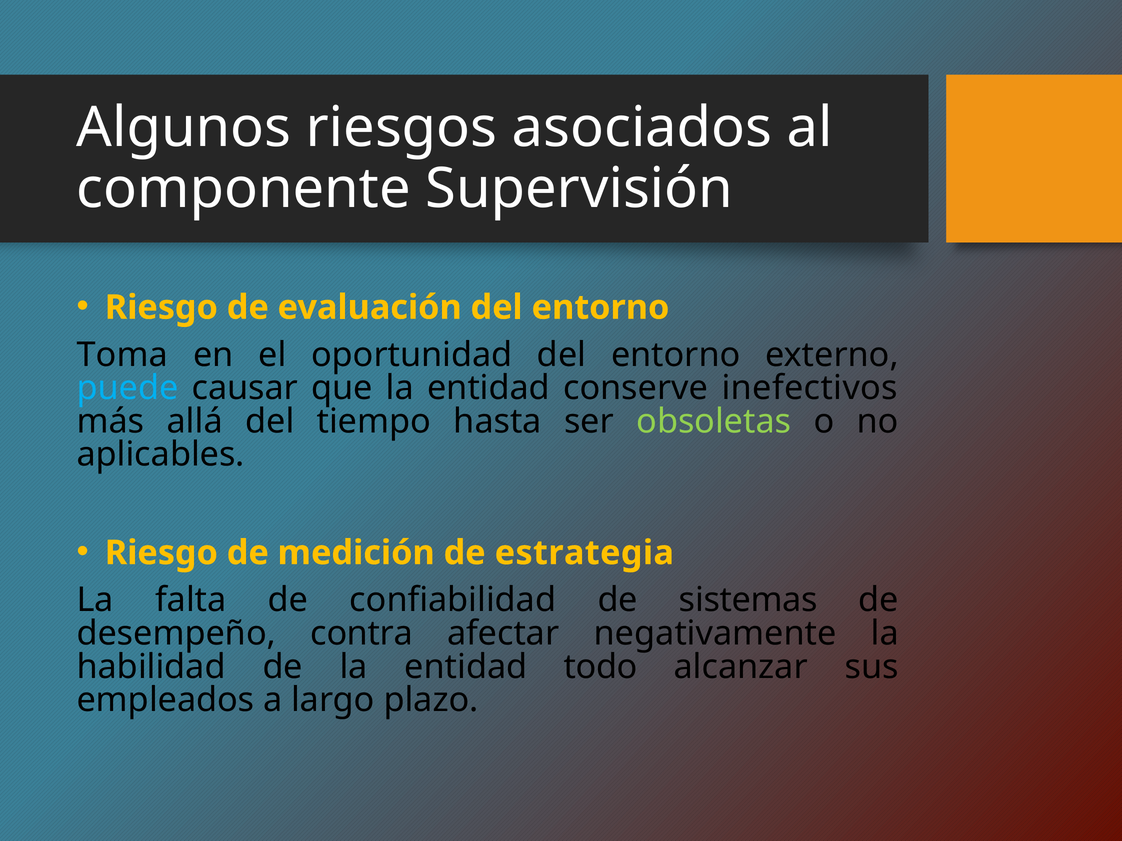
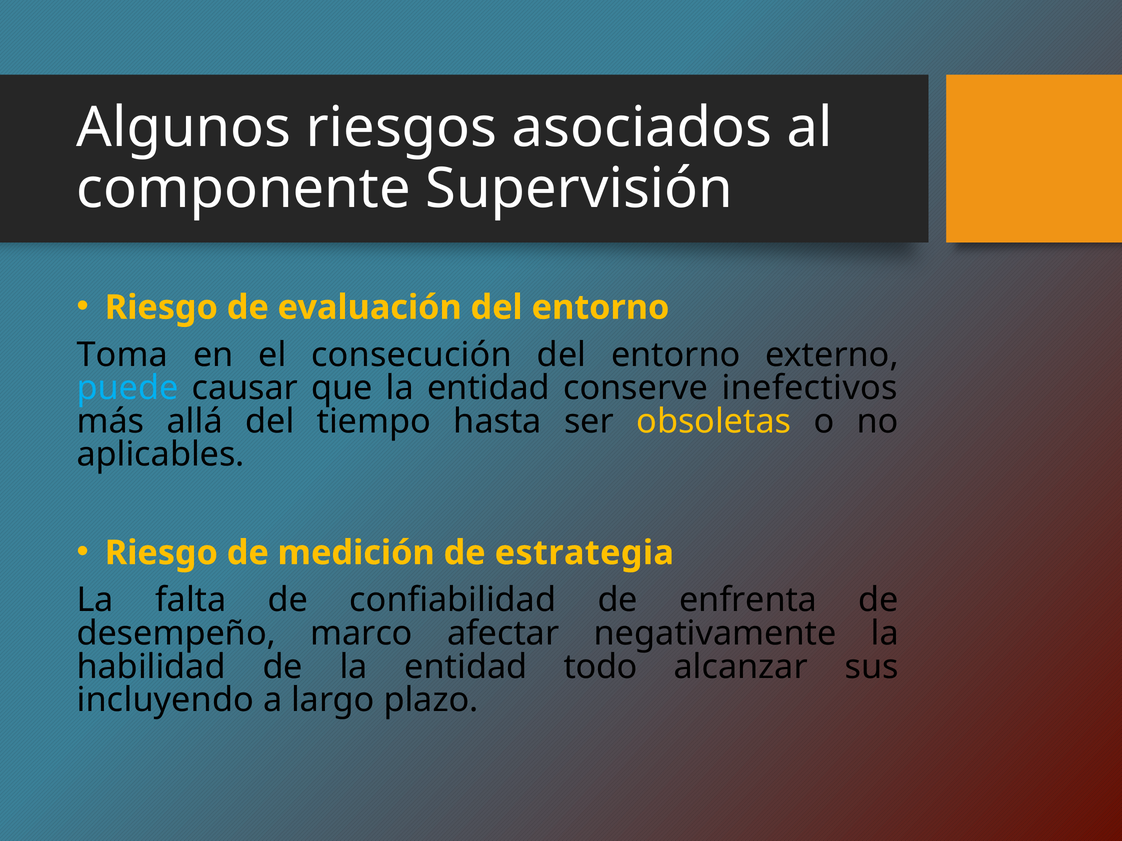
oportunidad: oportunidad -> consecución
obsoletas colour: light green -> yellow
sistemas: sistemas -> enfrenta
contra: contra -> marco
empleados: empleados -> incluyendo
